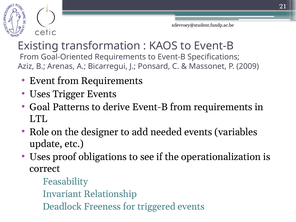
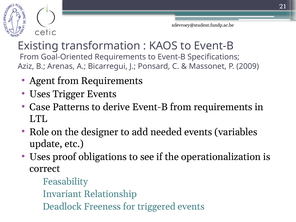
Event: Event -> Agent
Goal: Goal -> Case
